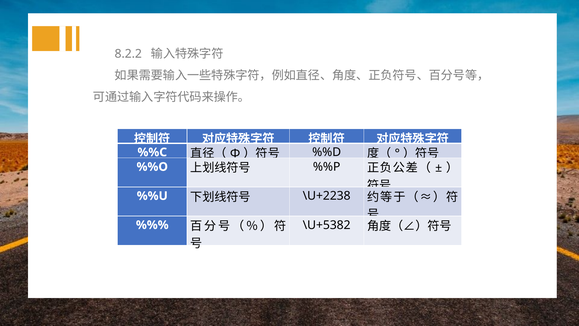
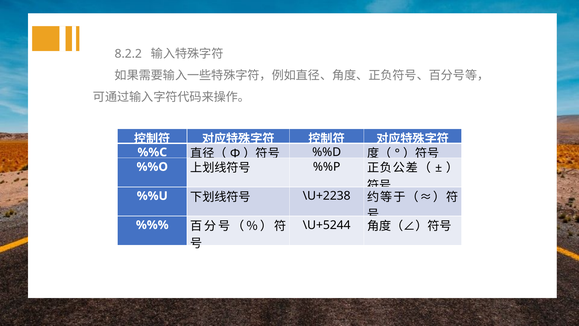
\U+5382: \U+5382 -> \U+5244
